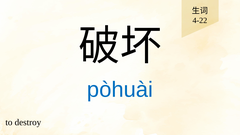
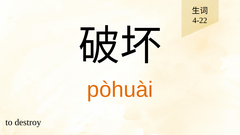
pòhuài colour: blue -> orange
